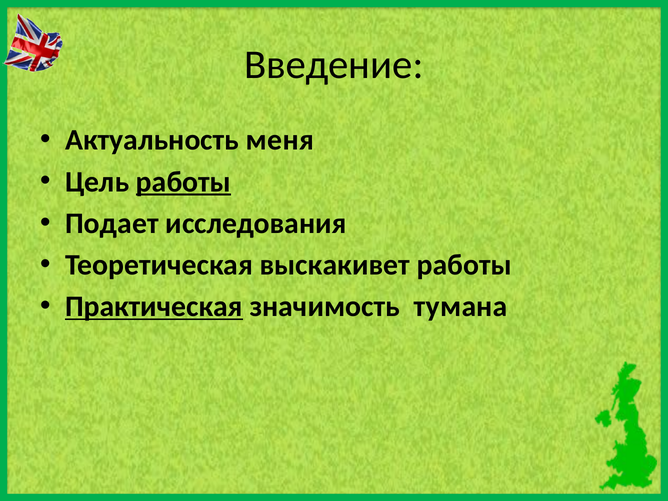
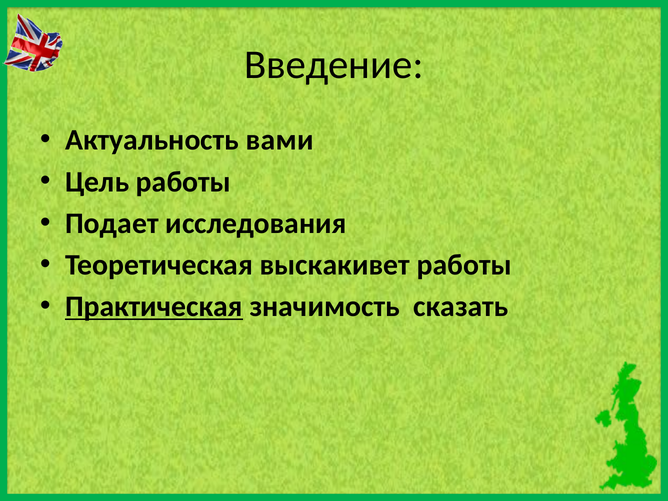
меня: меня -> вами
работы at (183, 182) underline: present -> none
тумана: тумана -> сказать
